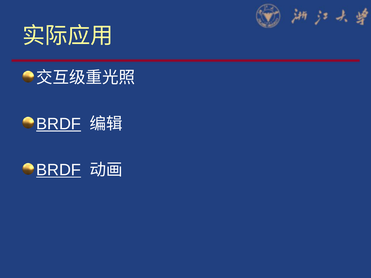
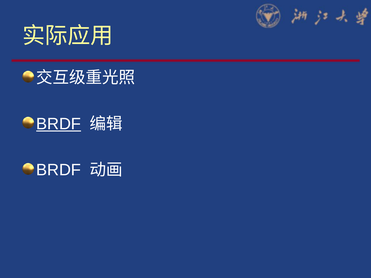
BRDF at (59, 170) underline: present -> none
